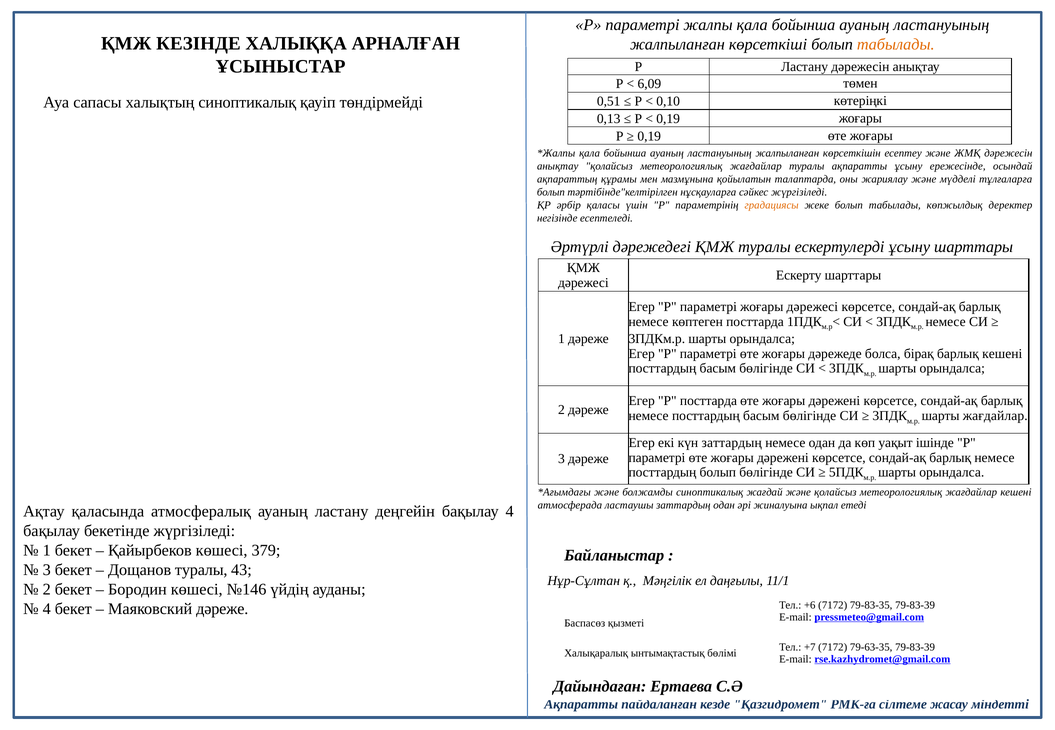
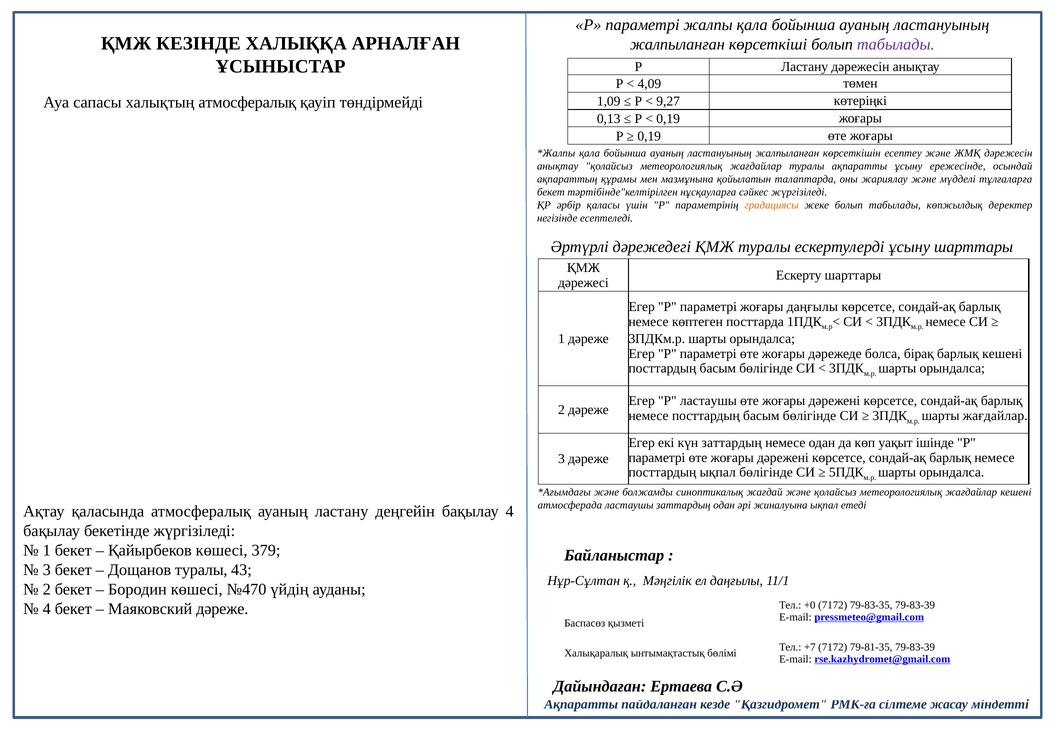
табылады at (896, 44) colour: orange -> purple
6,09: 6,09 -> 4,09
халықтың синоптикалық: синоптикалық -> атмосфералық
0,51: 0,51 -> 1,09
0,10: 0,10 -> 9,27
болып at (551, 192): болып -> бекет
жоғары дәрежесі: дәрежесі -> даңғылы
Р посттарда: посттарда -> ластаушы
посттардың болып: болып -> ықпал
№146: №146 -> №470
+6: +6 -> +0
79-63-35: 79-63-35 -> 79-81-35
